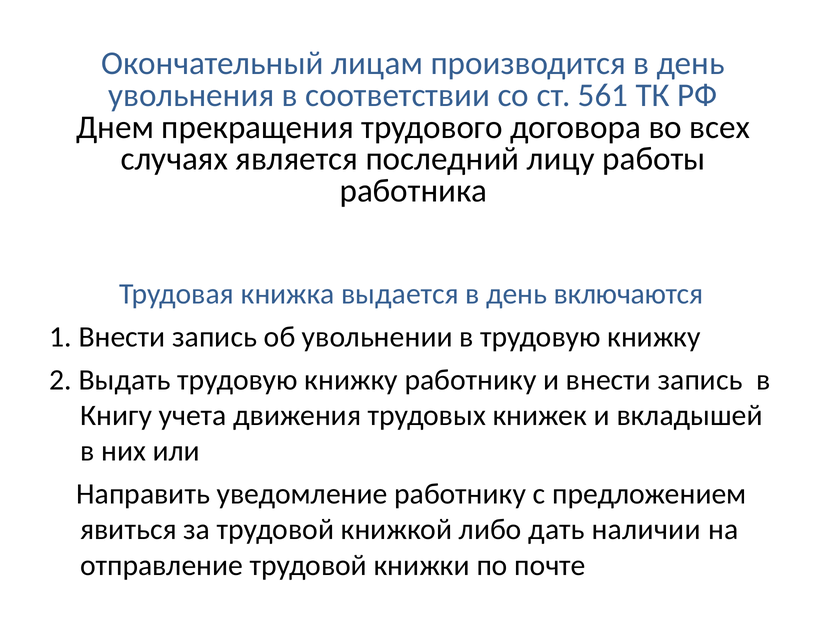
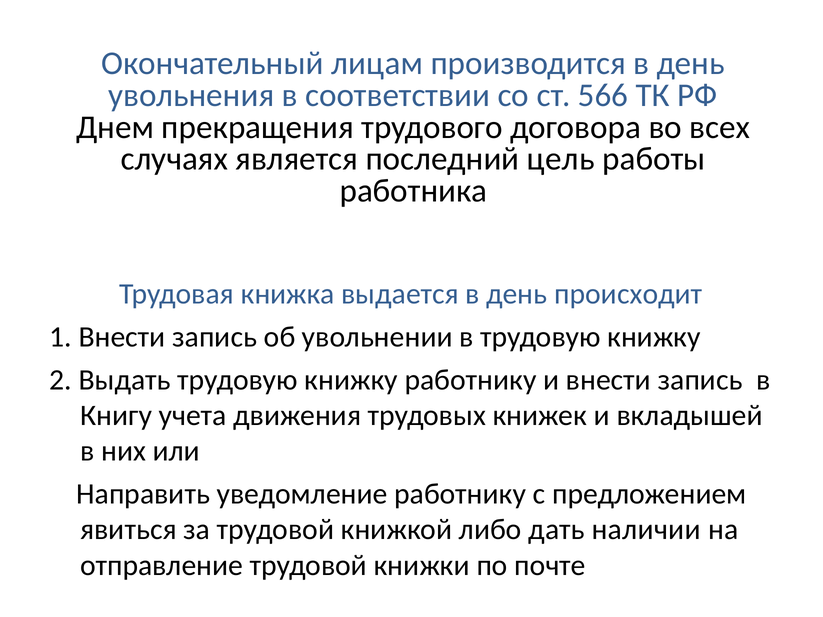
561: 561 -> 566
лицу: лицу -> цель
включаются: включаются -> происходит
